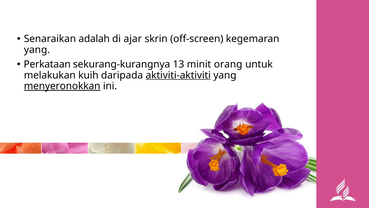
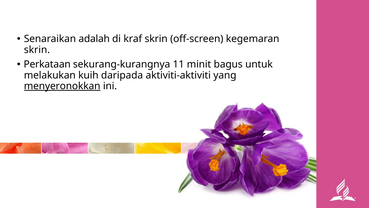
ajar: ajar -> kraf
yang at (37, 50): yang -> skrin
13: 13 -> 11
orang: orang -> bagus
aktiviti-aktiviti underline: present -> none
